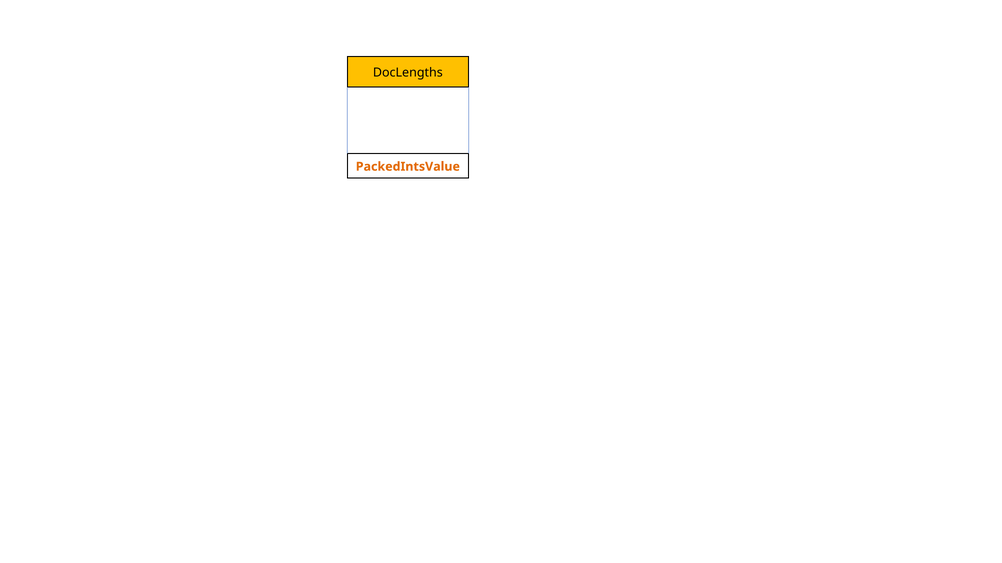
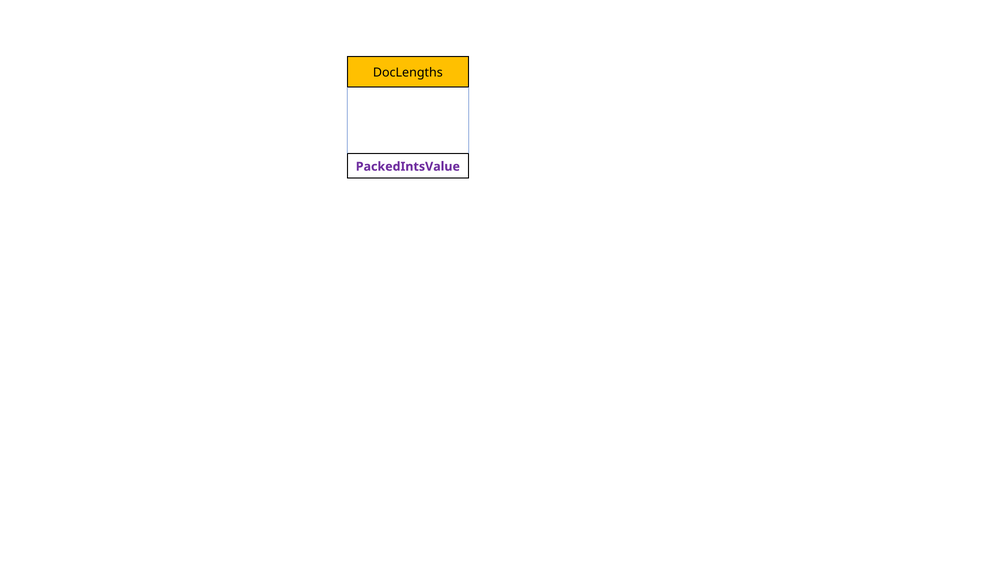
PackedIntsValue colour: orange -> purple
